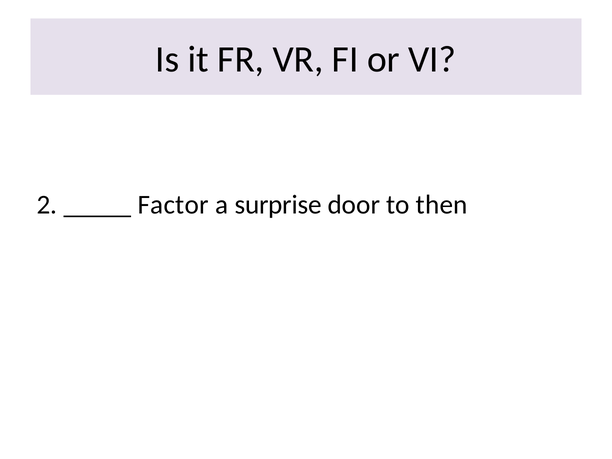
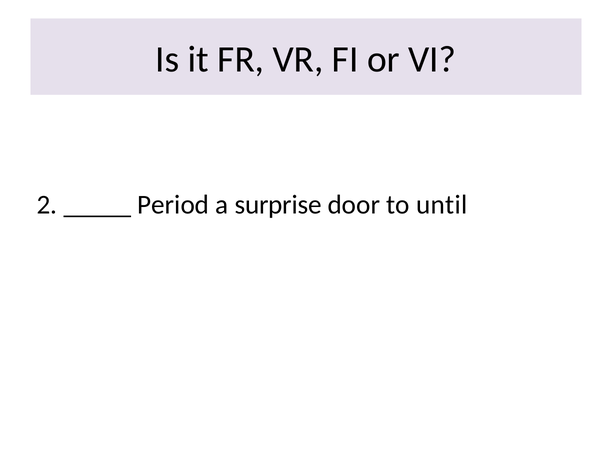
Factor: Factor -> Period
then: then -> until
